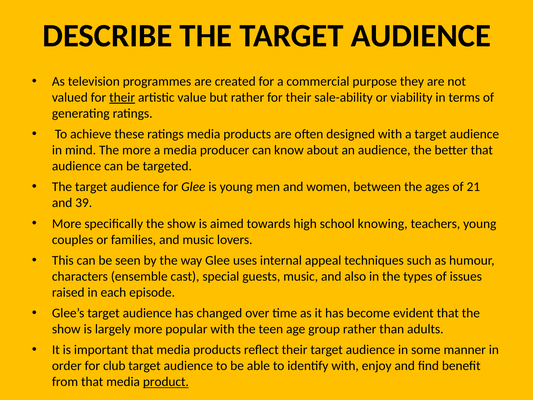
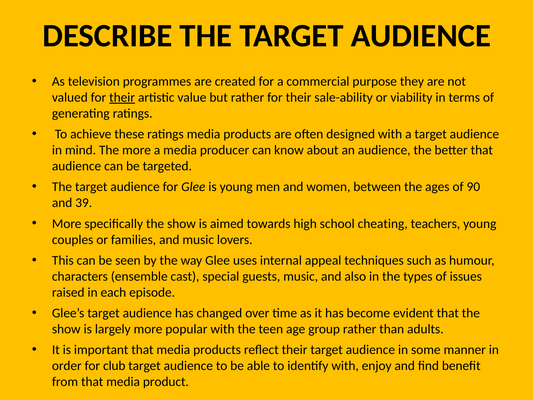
21: 21 -> 90
knowing: knowing -> cheating
product underline: present -> none
